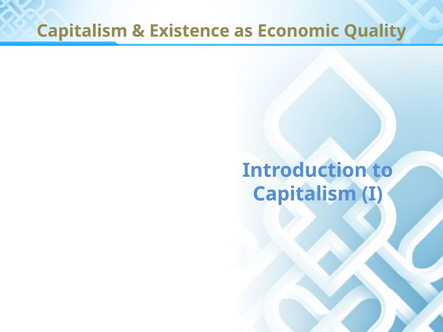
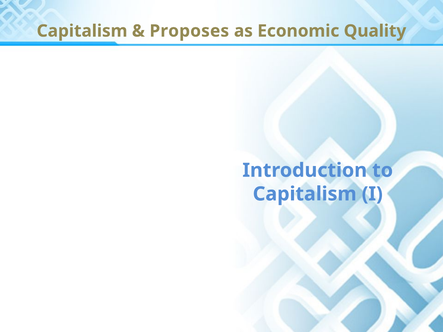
Existence: Existence -> Proposes
